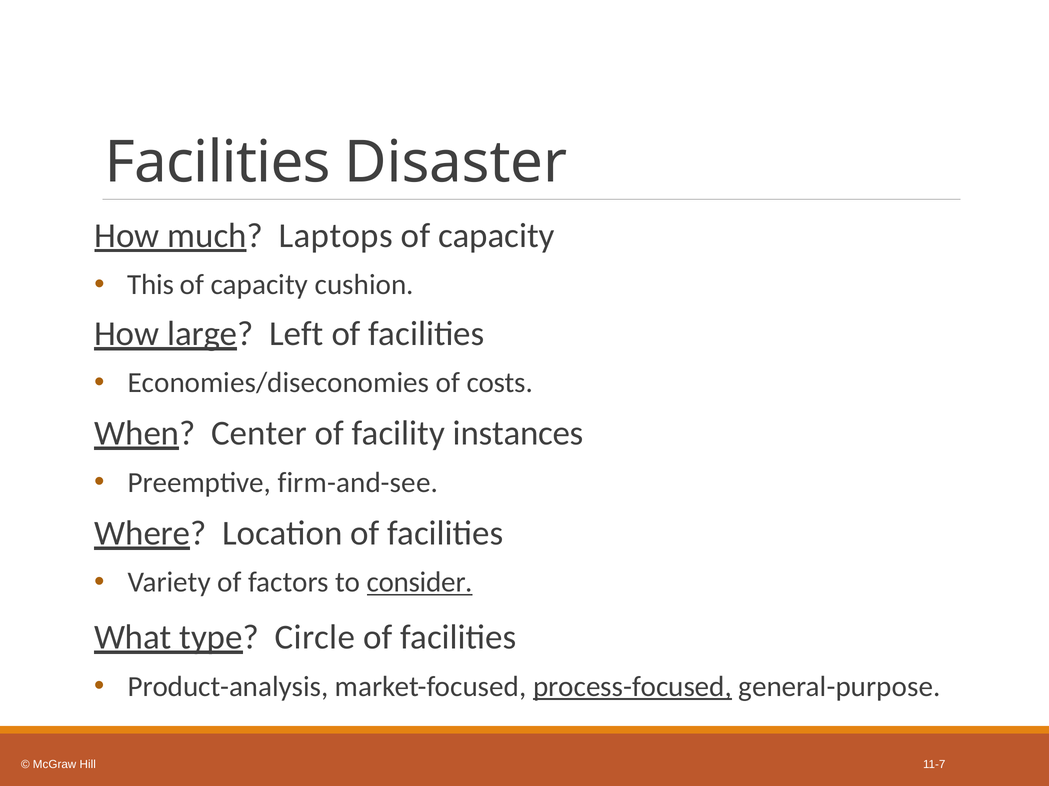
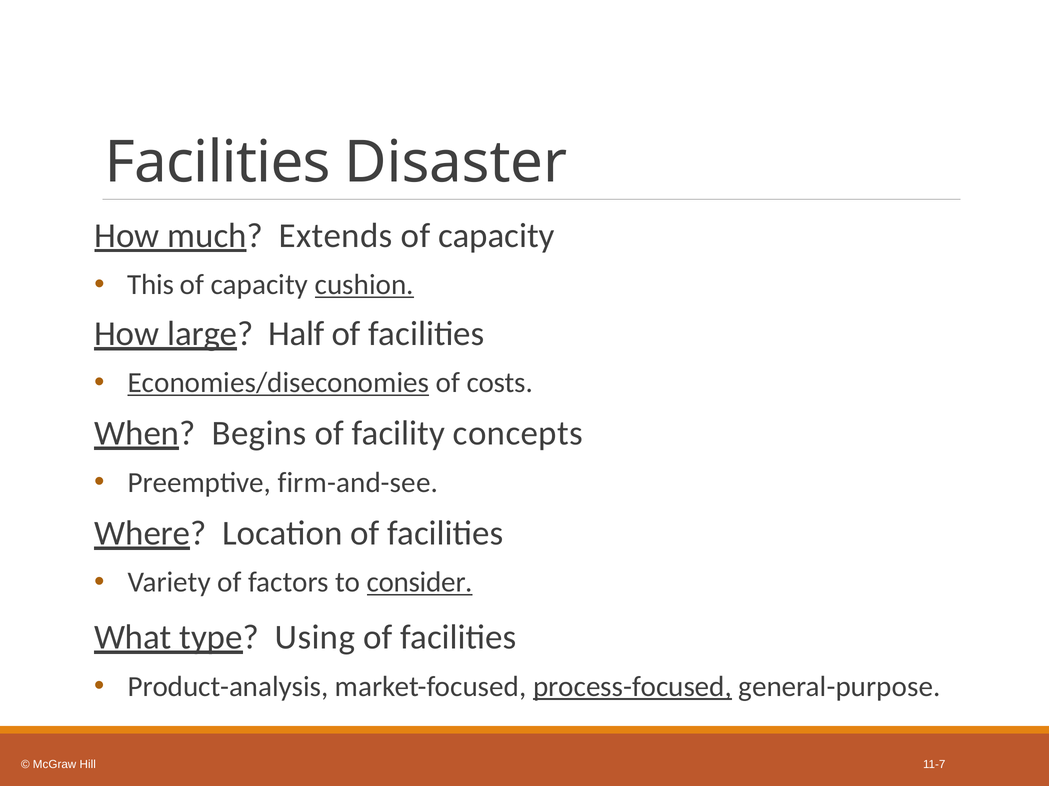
Laptops: Laptops -> Extends
cushion underline: none -> present
Left: Left -> Half
Economies/diseconomies underline: none -> present
Center: Center -> Begins
instances: instances -> concepts
Circle: Circle -> Using
